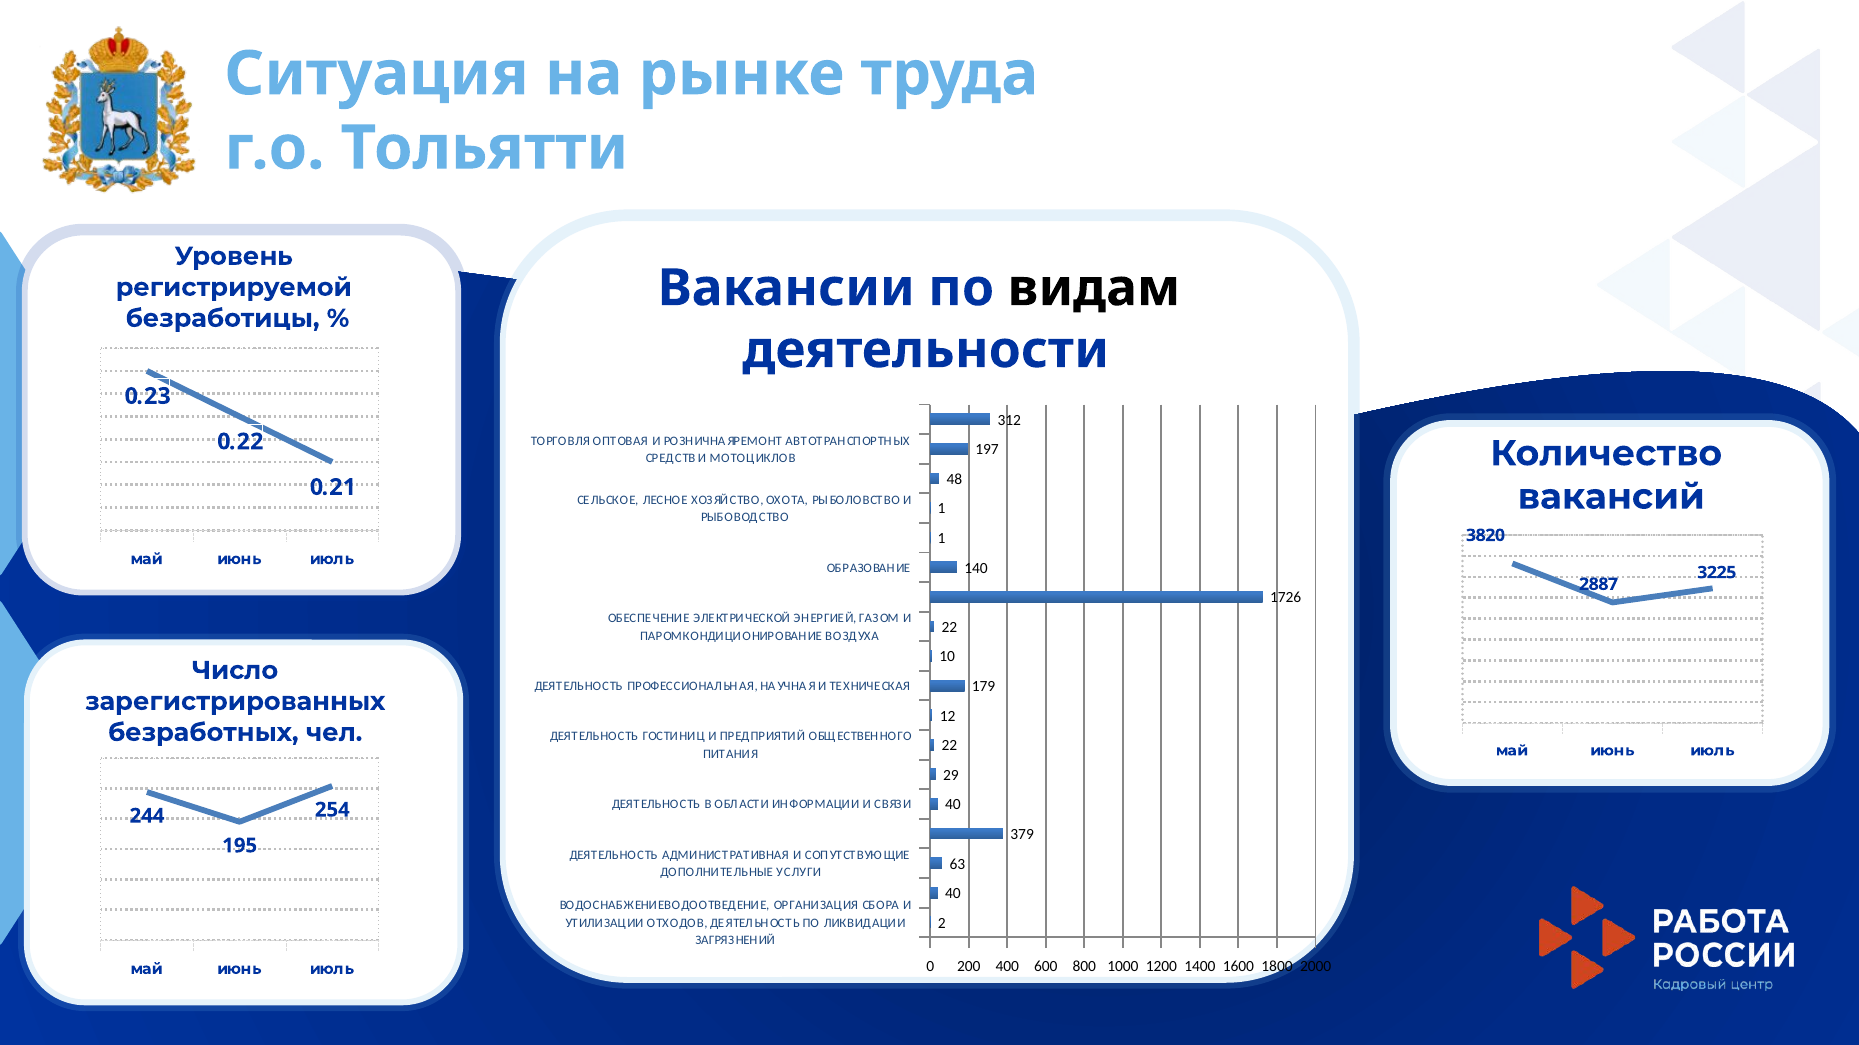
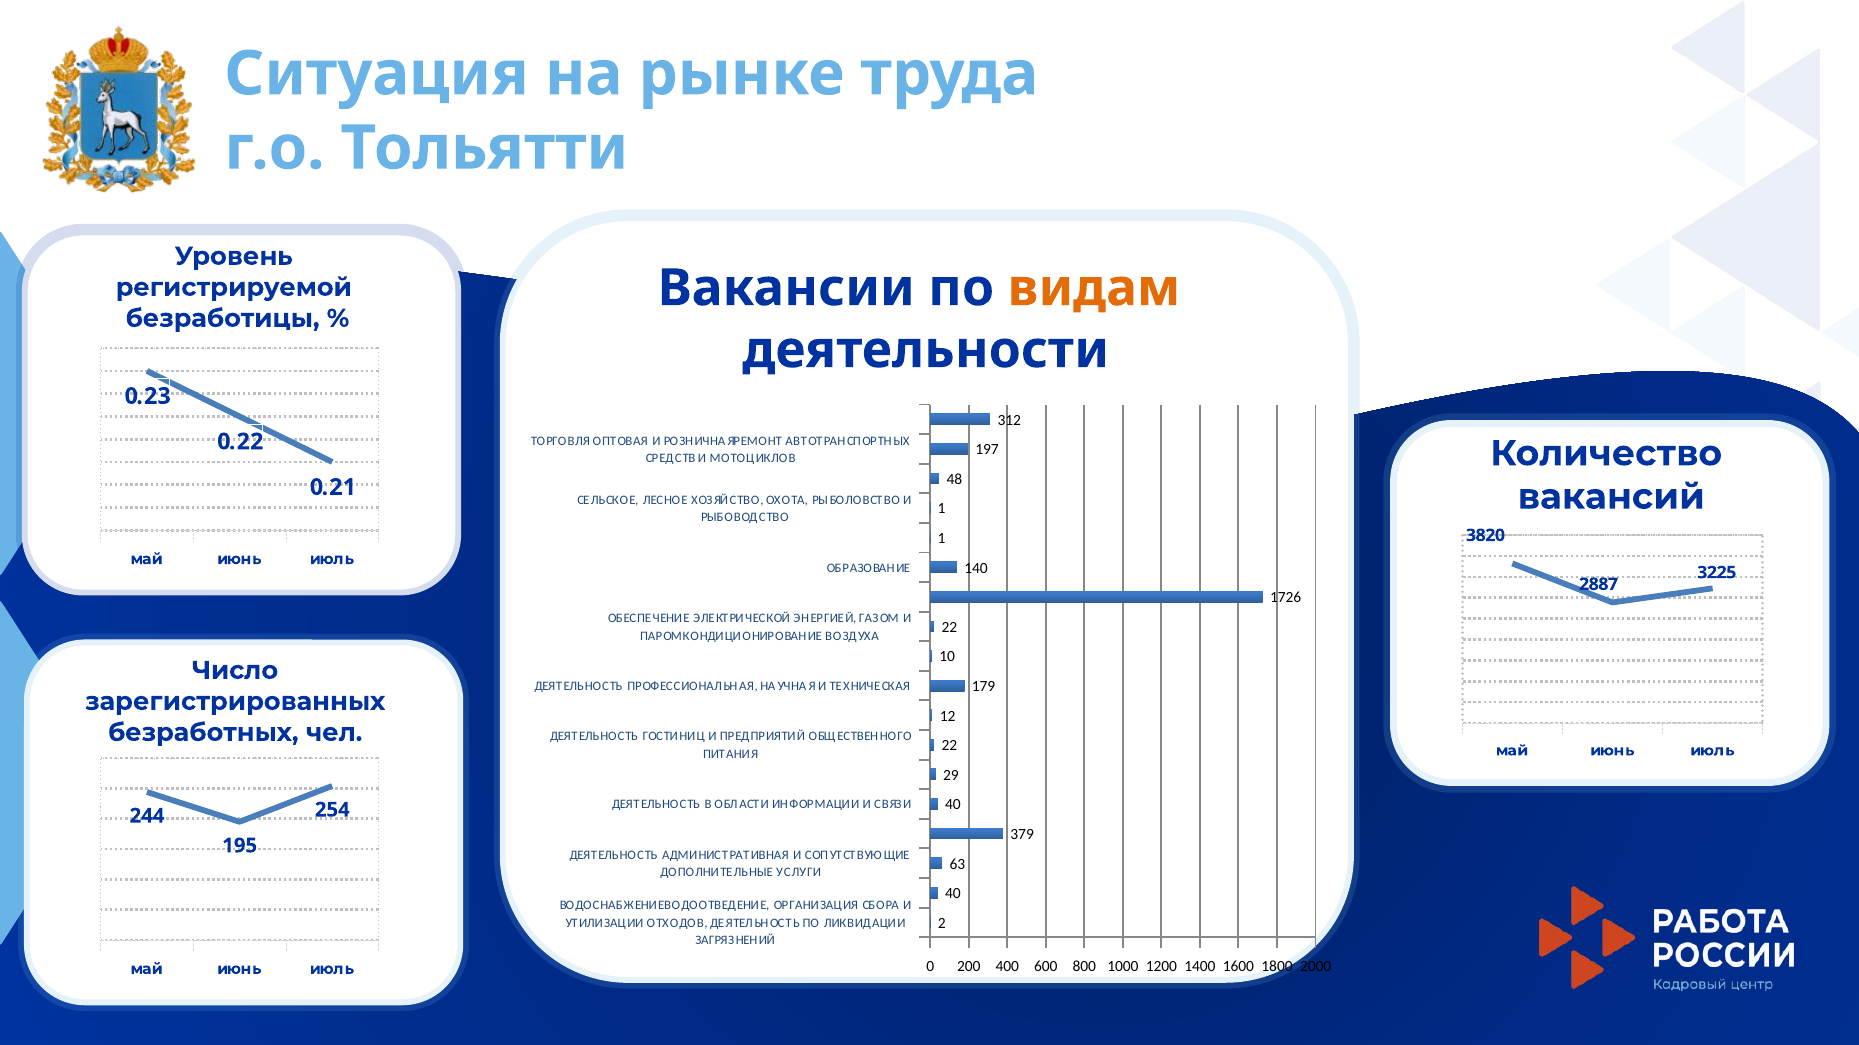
видам colour: black -> orange
